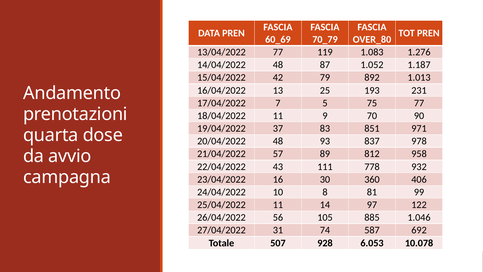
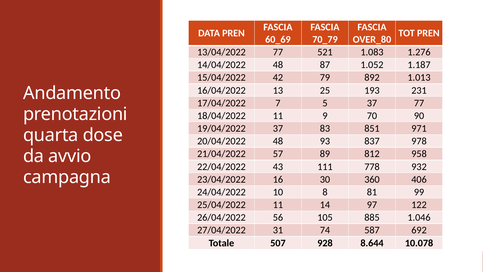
119: 119 -> 521
5 75: 75 -> 37
6.053: 6.053 -> 8.644
